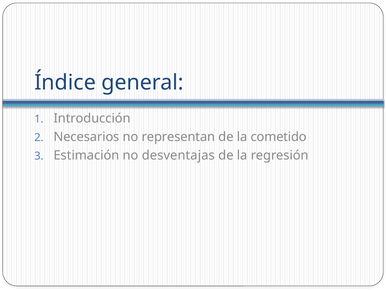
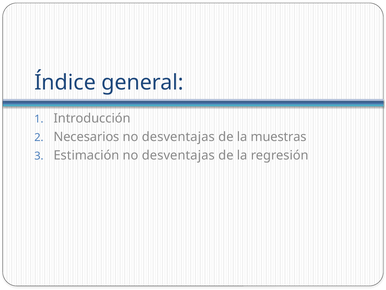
representan at (178, 137): representan -> desventajas
cometido: cometido -> muestras
